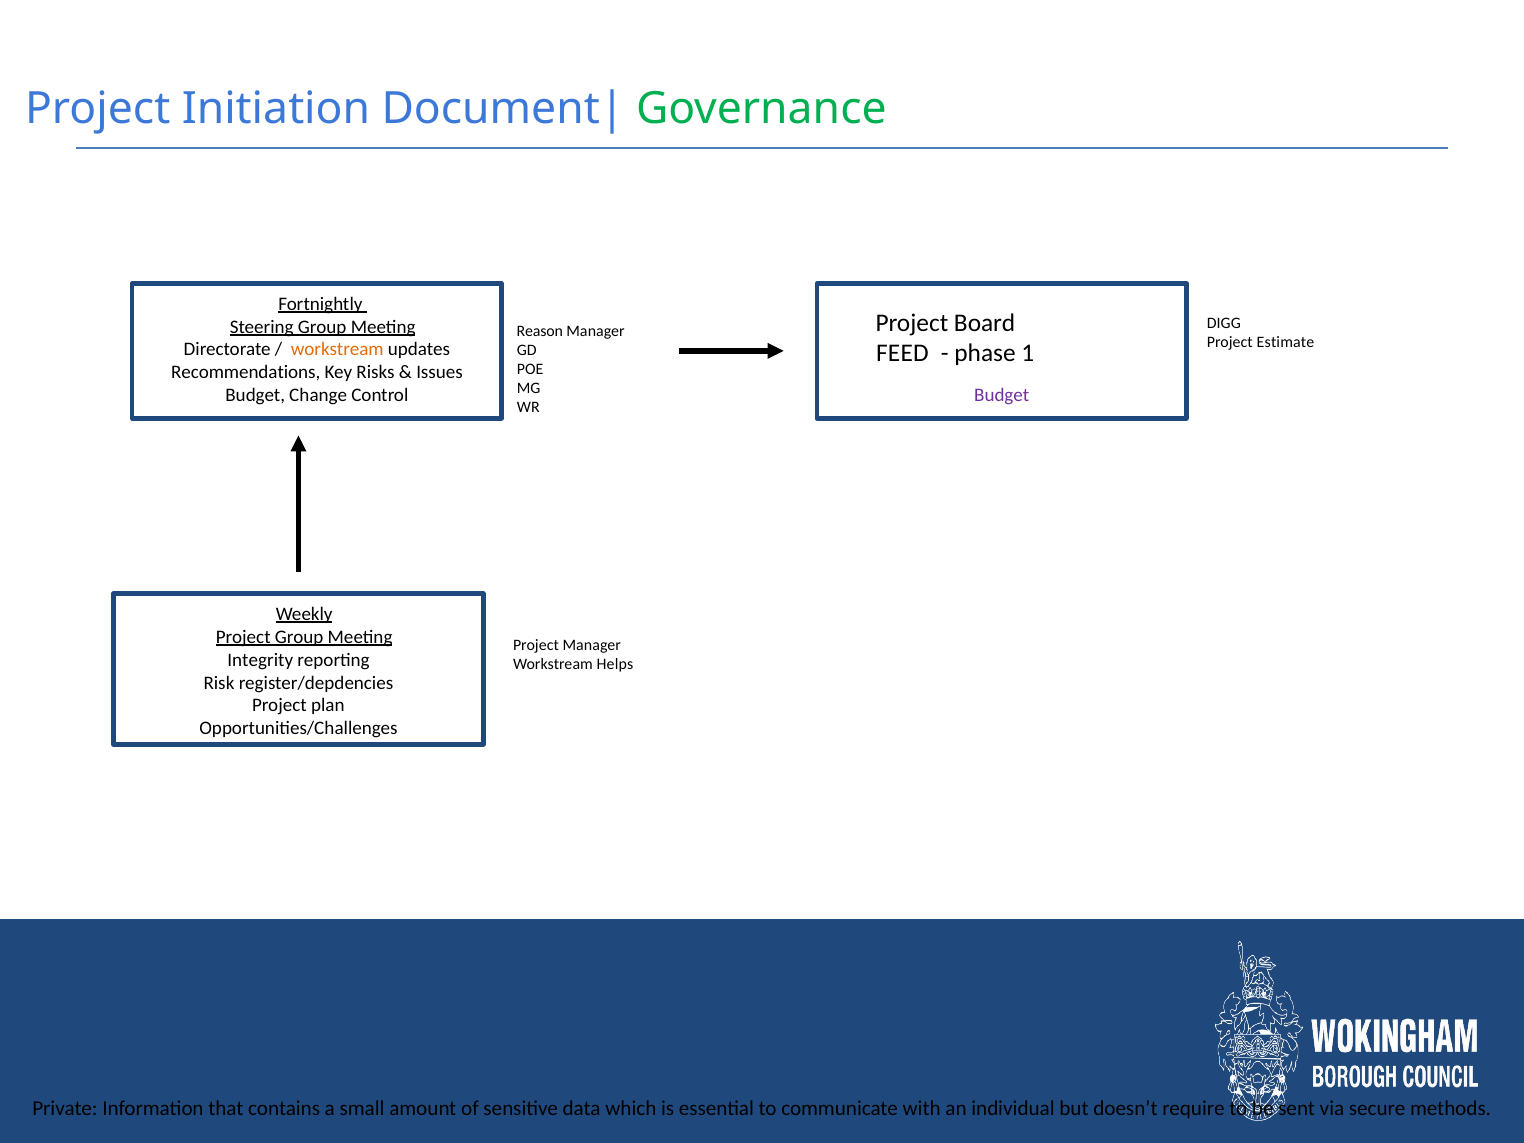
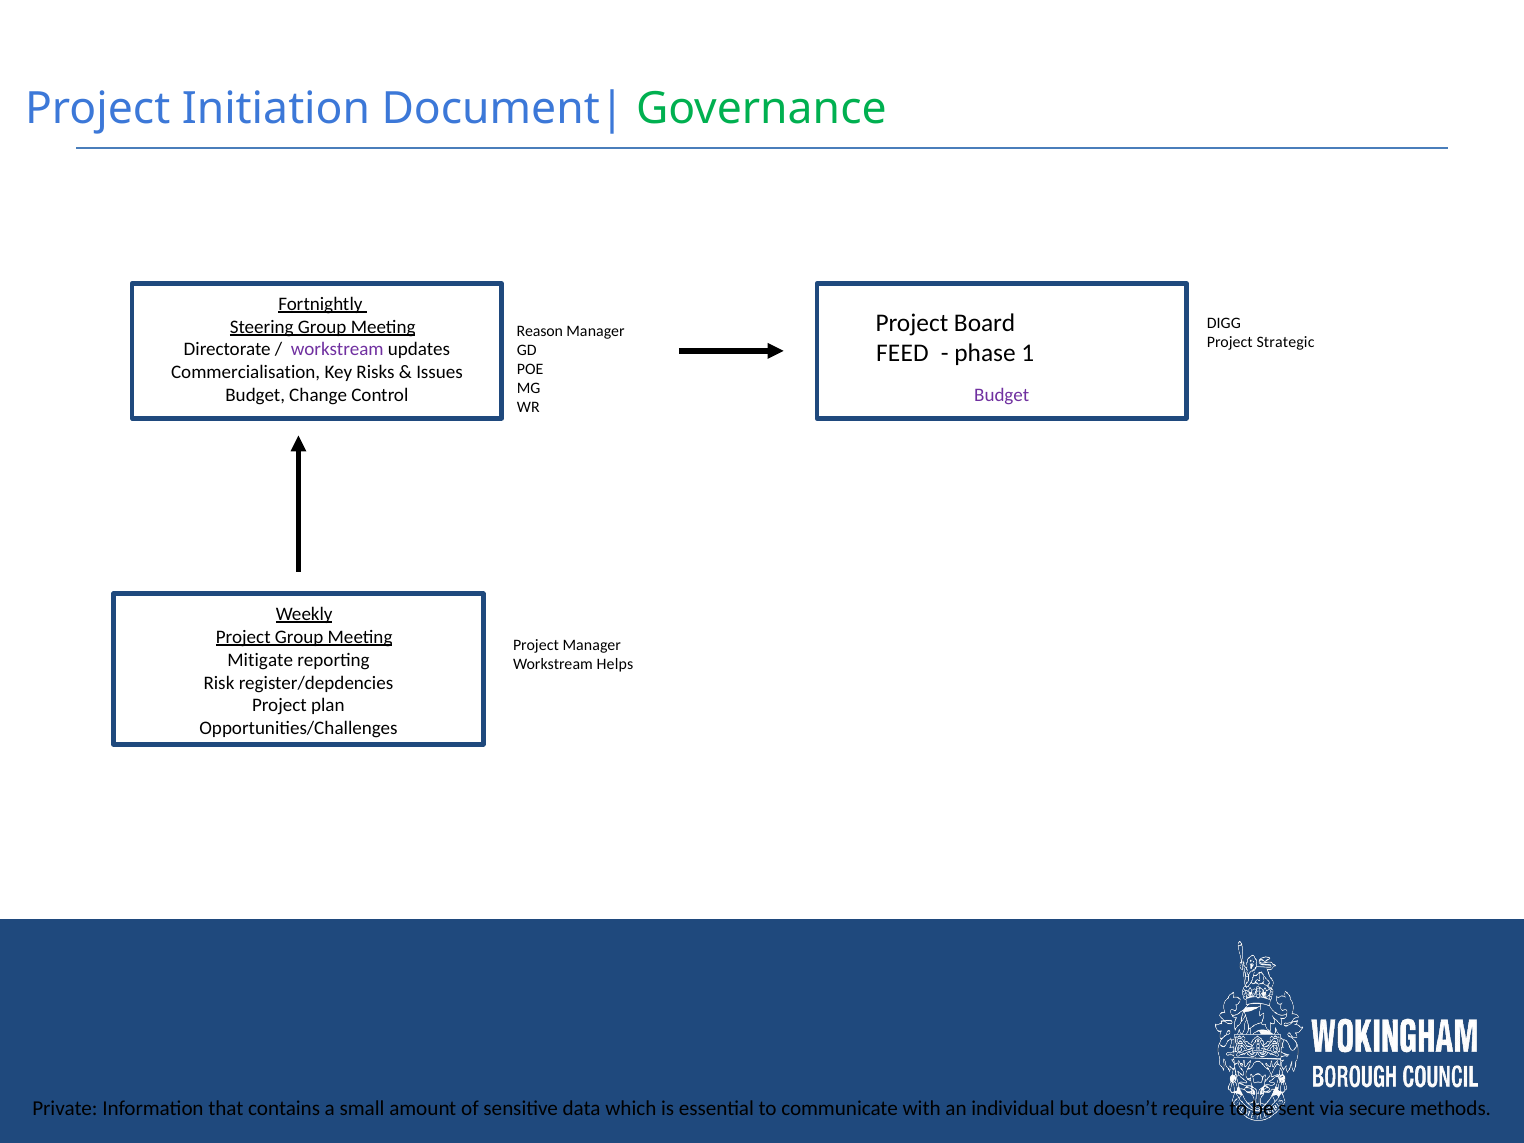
Estimate: Estimate -> Strategic
workstream at (337, 350) colour: orange -> purple
Recommendations: Recommendations -> Commercialisation
Integrity: Integrity -> Mitigate
